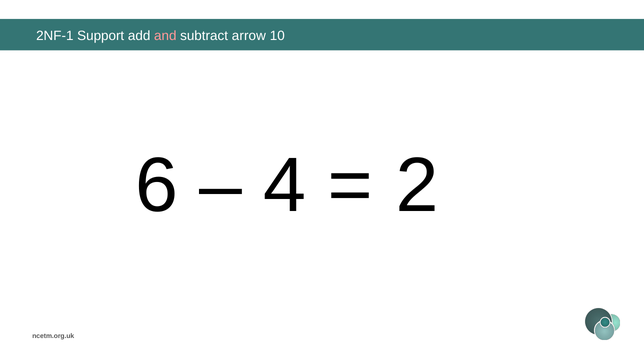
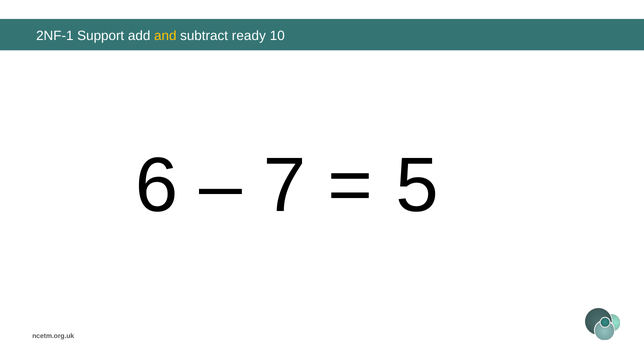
and colour: pink -> yellow
arrow: arrow -> ready
4: 4 -> 7
2: 2 -> 5
